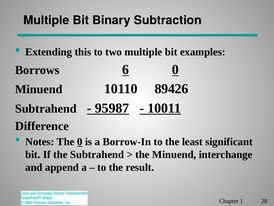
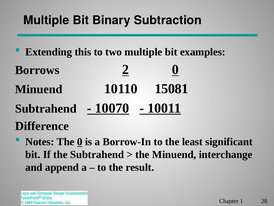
6: 6 -> 2
89426: 89426 -> 15081
95987: 95987 -> 10070
